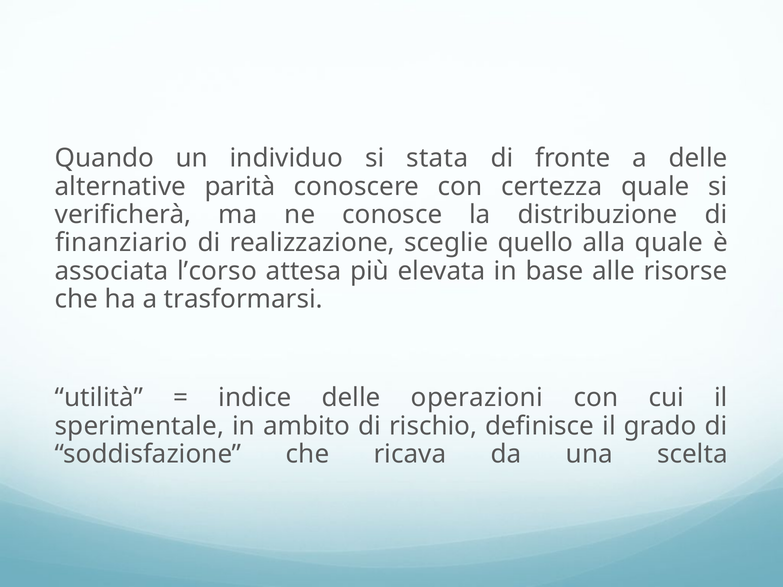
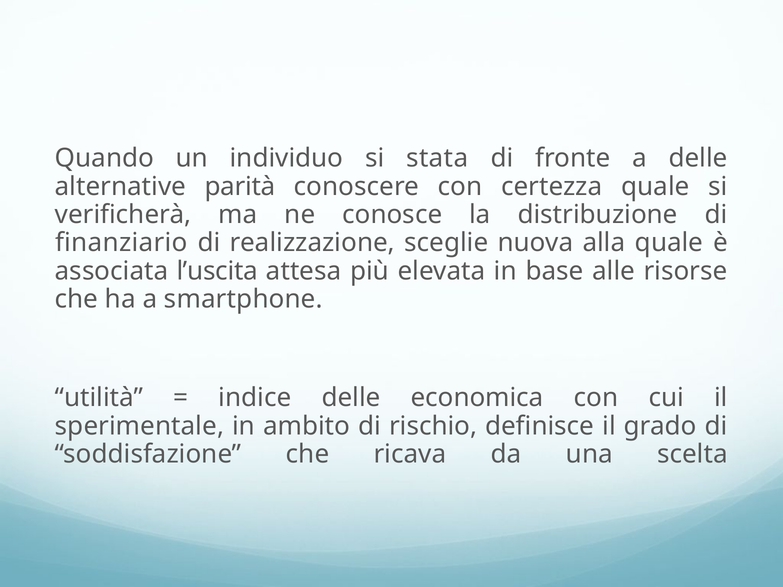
quello: quello -> nuova
l’corso: l’corso -> l’uscita
trasformarsi: trasformarsi -> smartphone
operazioni: operazioni -> economica
